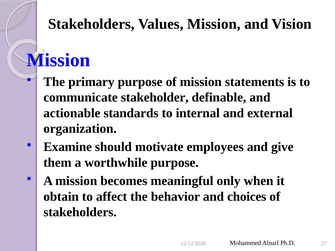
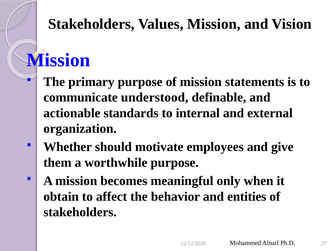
stakeholder: stakeholder -> understood
Examine: Examine -> Whether
choices: choices -> entities
